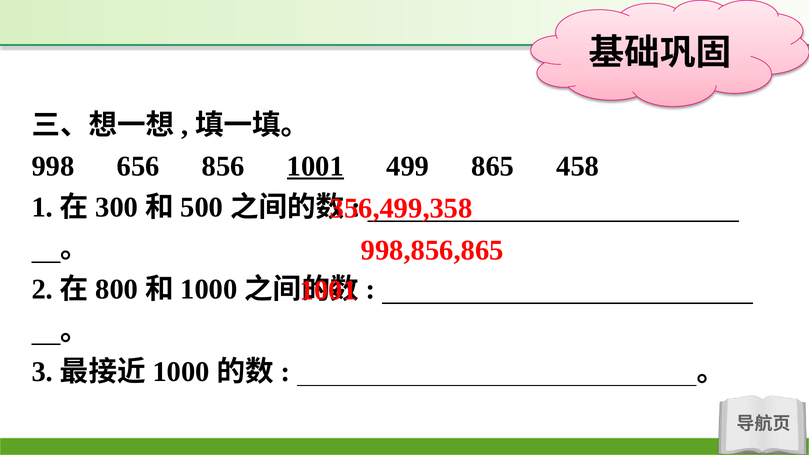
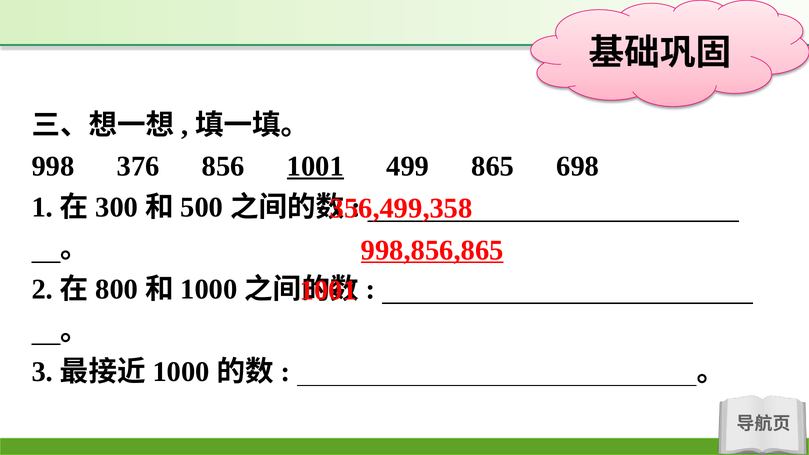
656: 656 -> 376
458: 458 -> 698
998,856,865 underline: none -> present
